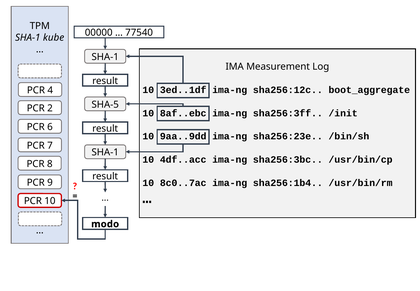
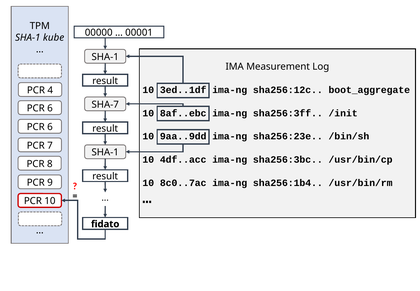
77540: 77540 -> 00001
SHA-5: SHA-5 -> SHA-7
2 at (50, 108): 2 -> 6
modo: modo -> fidato
